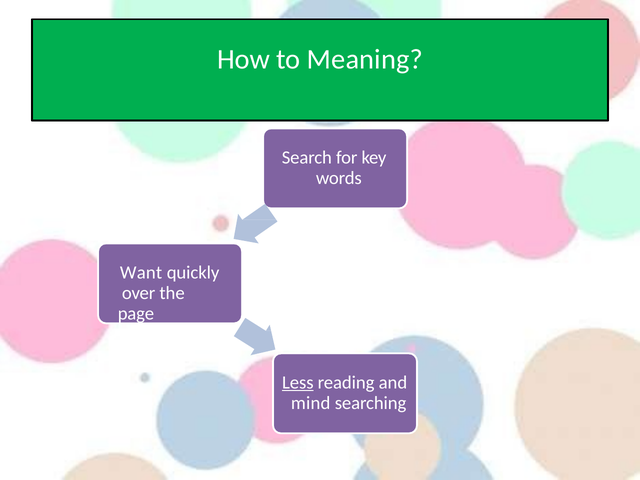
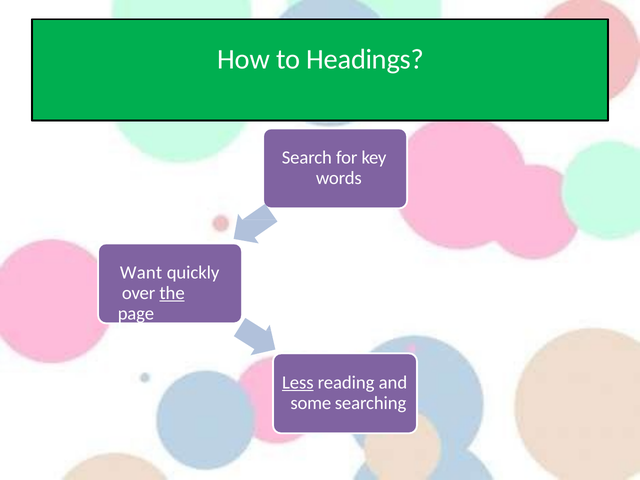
Meaning: Meaning -> Headings
the underline: none -> present
mind: mind -> some
